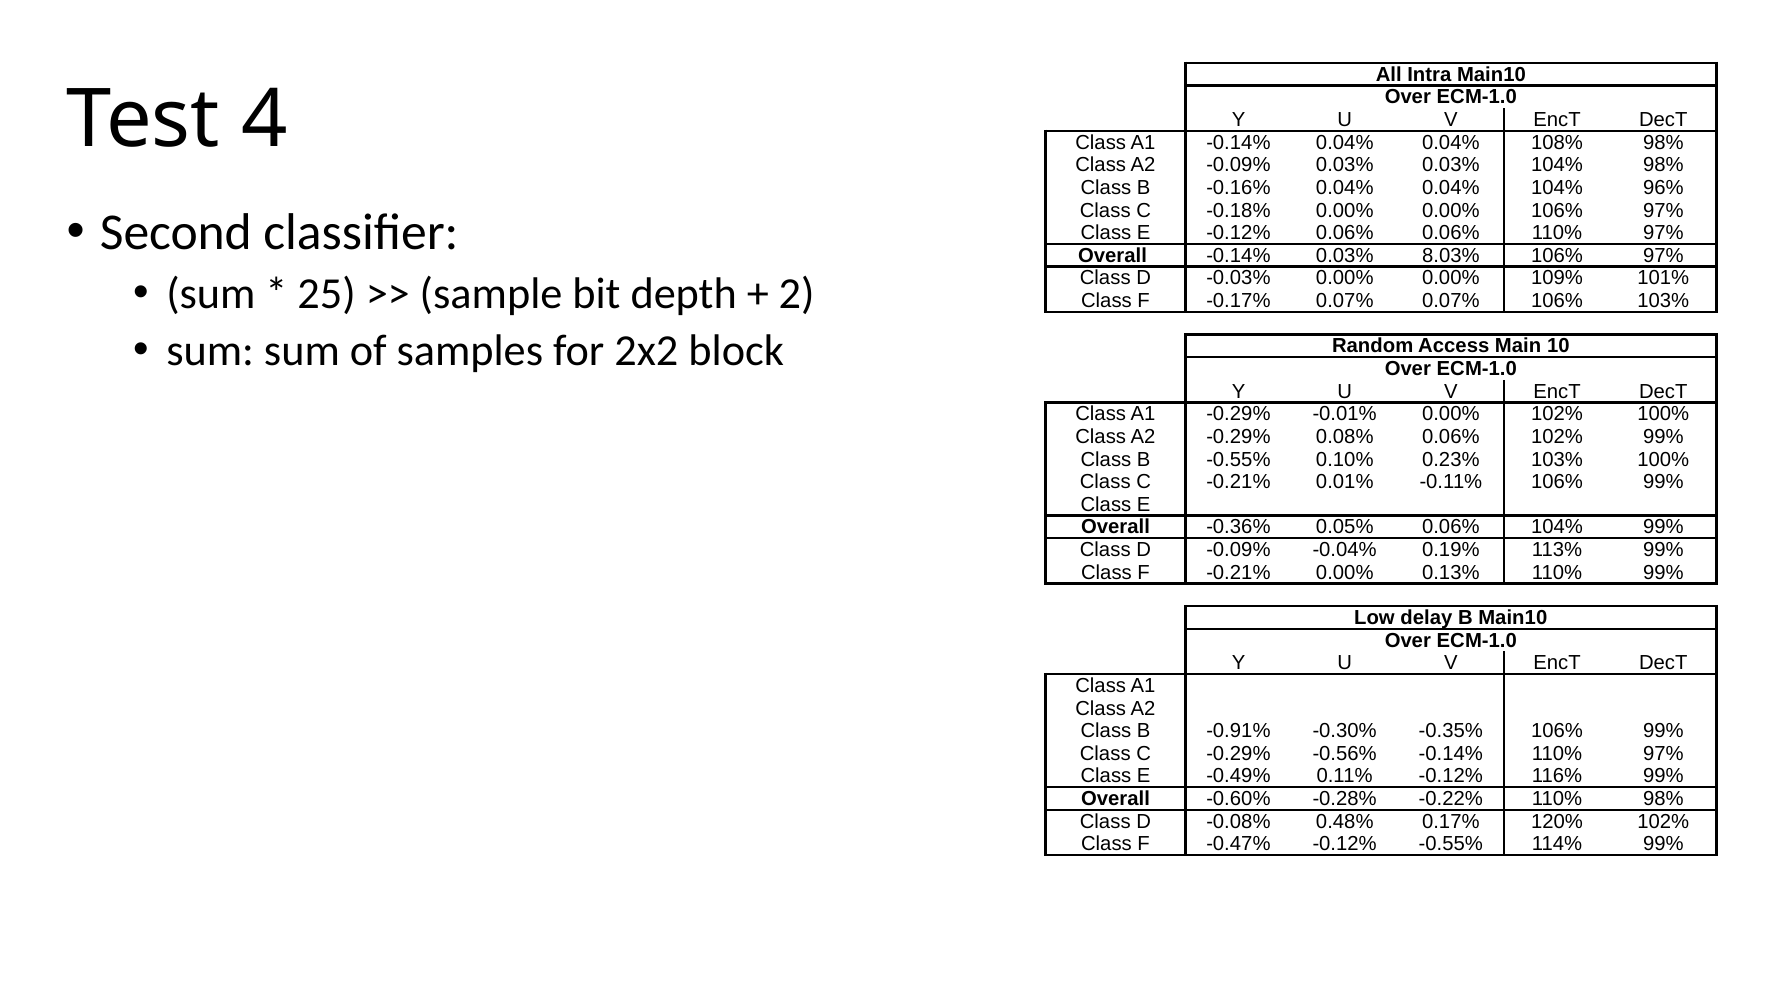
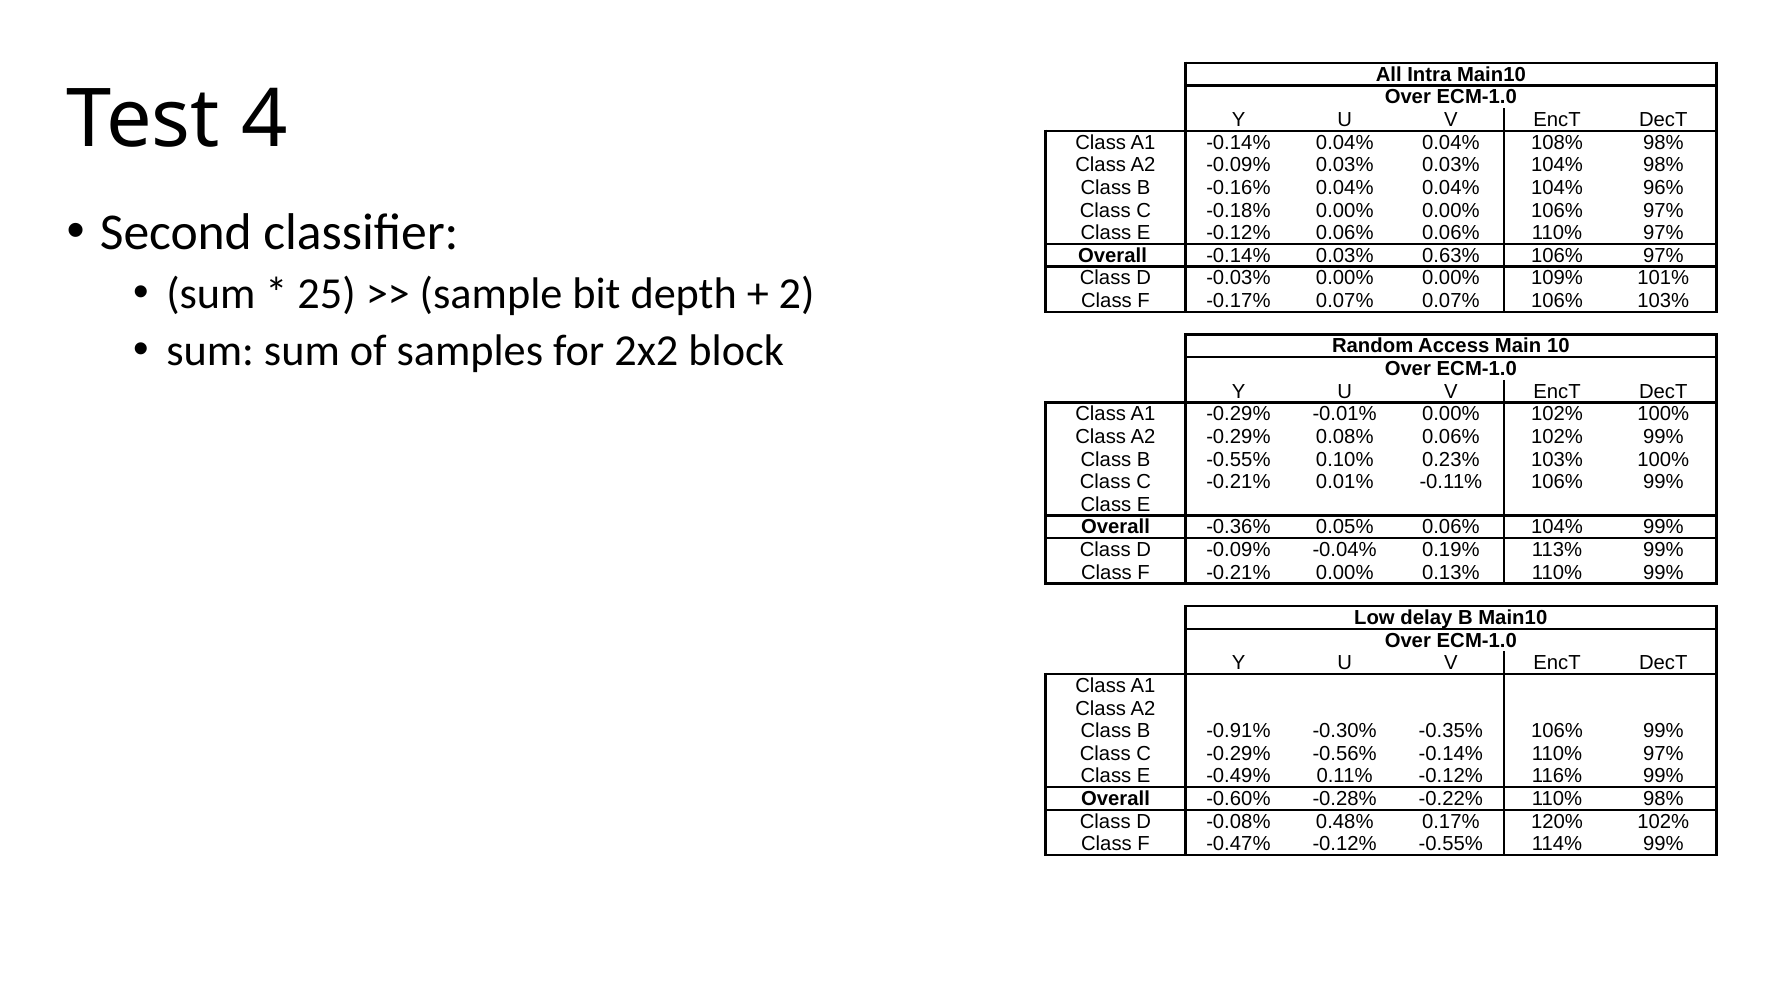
8.03%: 8.03% -> 0.63%
